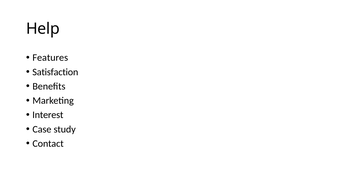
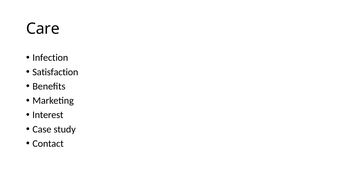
Help: Help -> Care
Features: Features -> Infection
